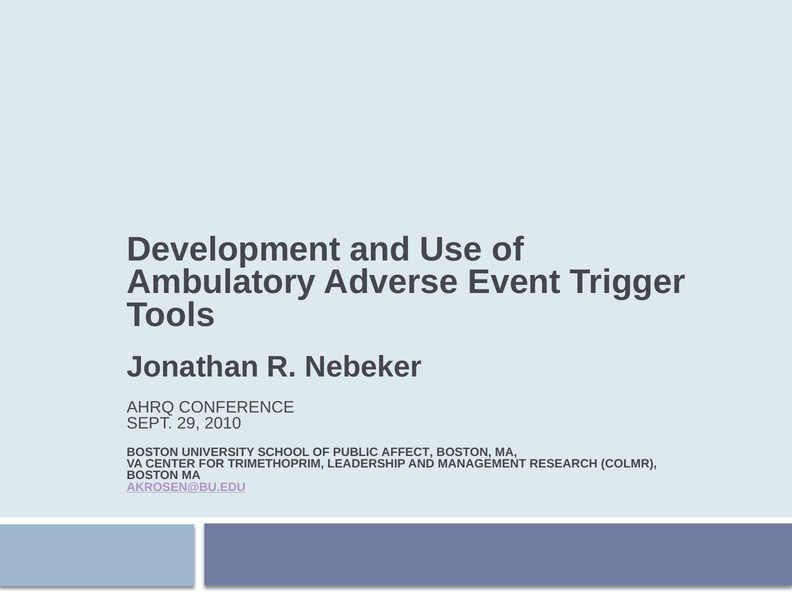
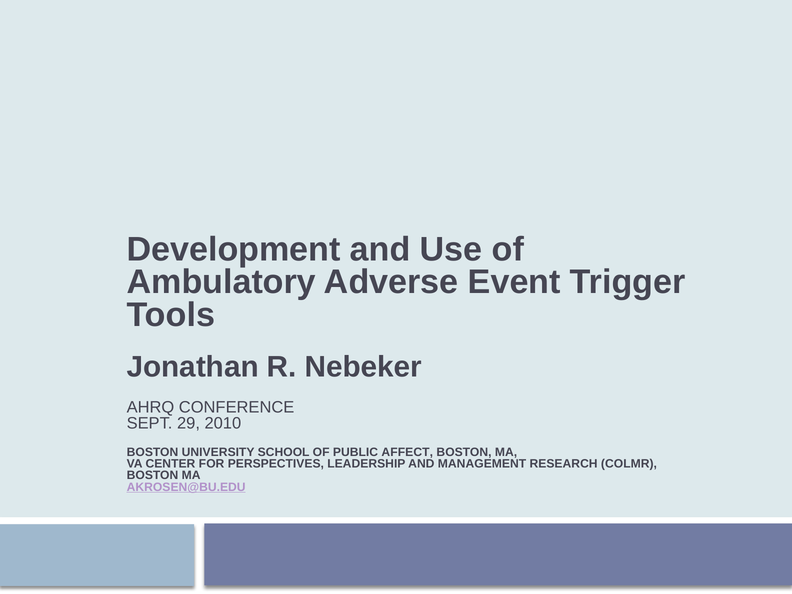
TRIMETHOPRIM: TRIMETHOPRIM -> PERSPECTIVES
